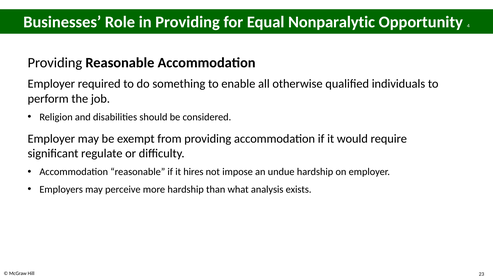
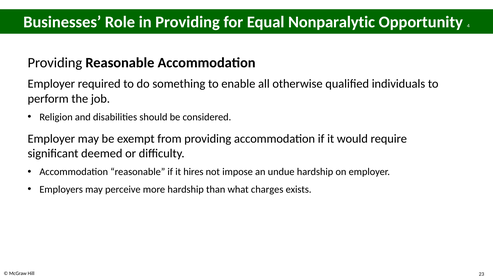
regulate: regulate -> deemed
analysis: analysis -> charges
